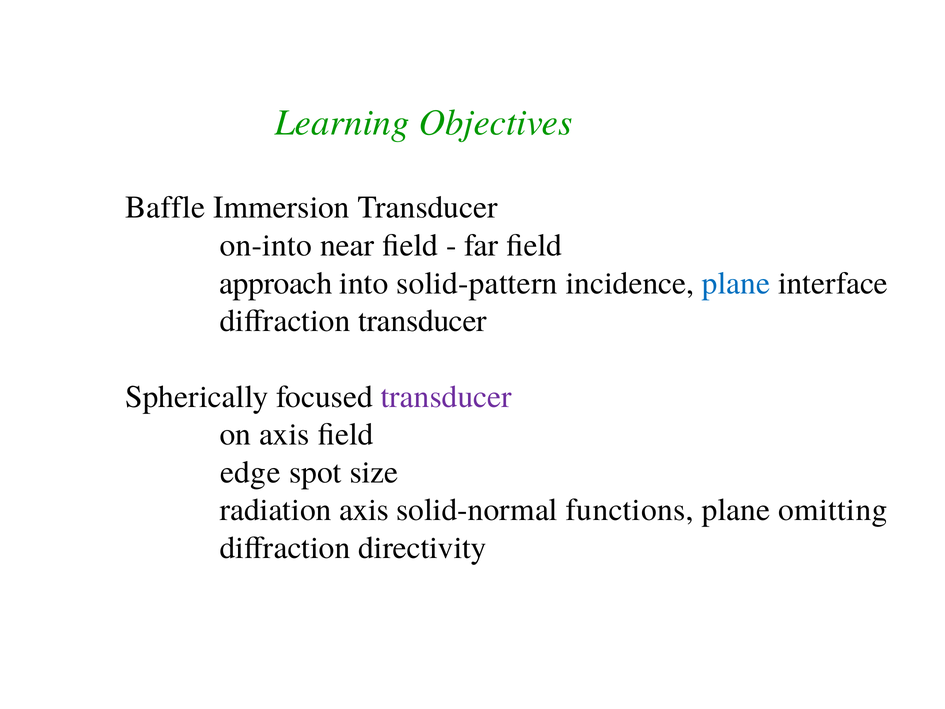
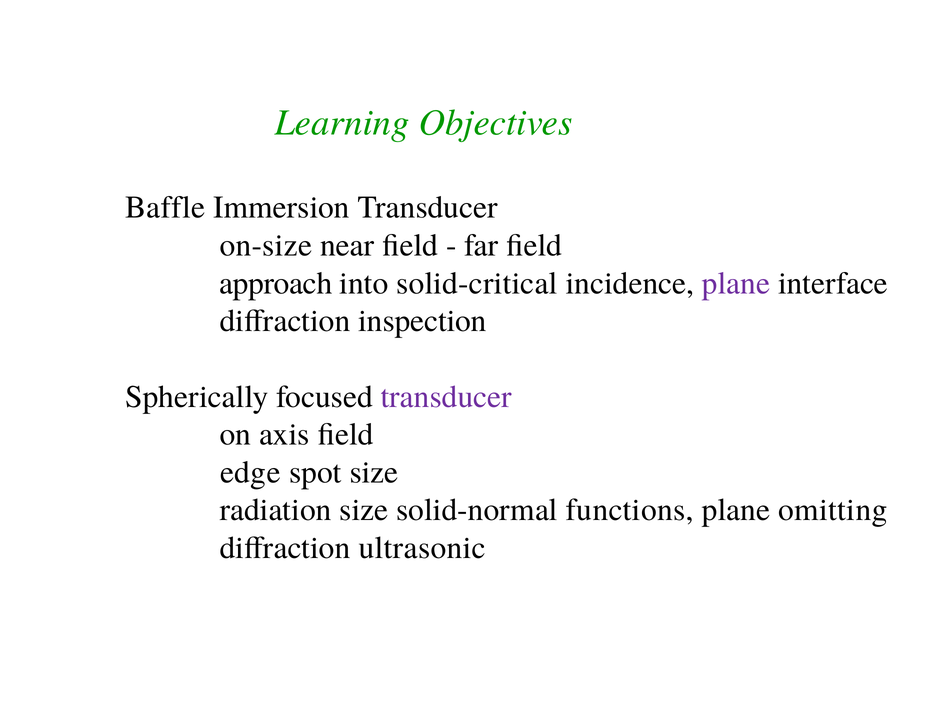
on-into: on-into -> on-size
solid-pattern: solid-pattern -> solid-critical
plane at (736, 283) colour: blue -> purple
diffraction transducer: transducer -> inspection
radiation axis: axis -> size
directivity: directivity -> ultrasonic
